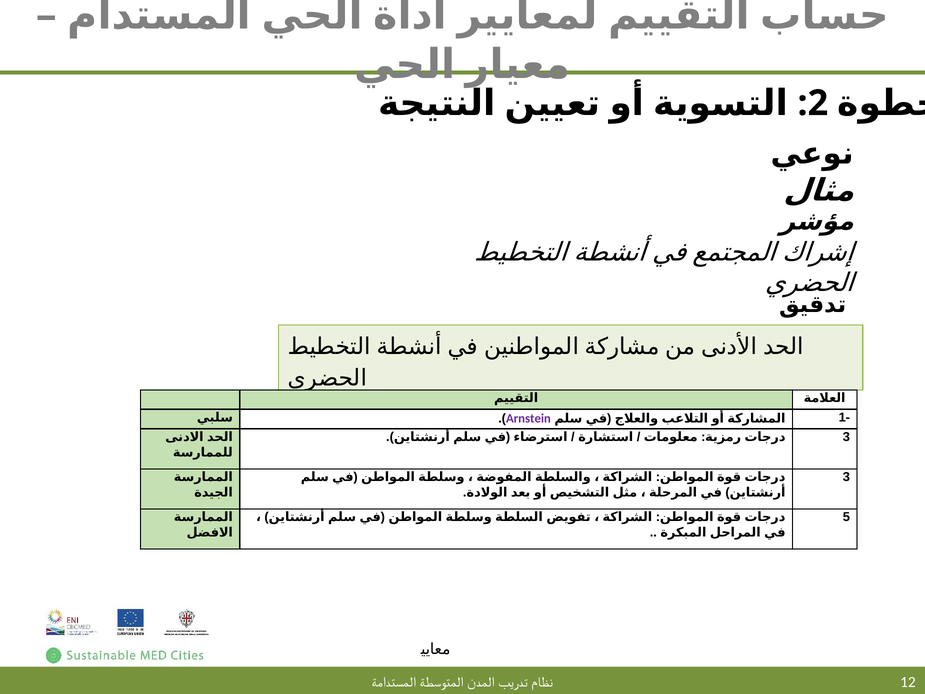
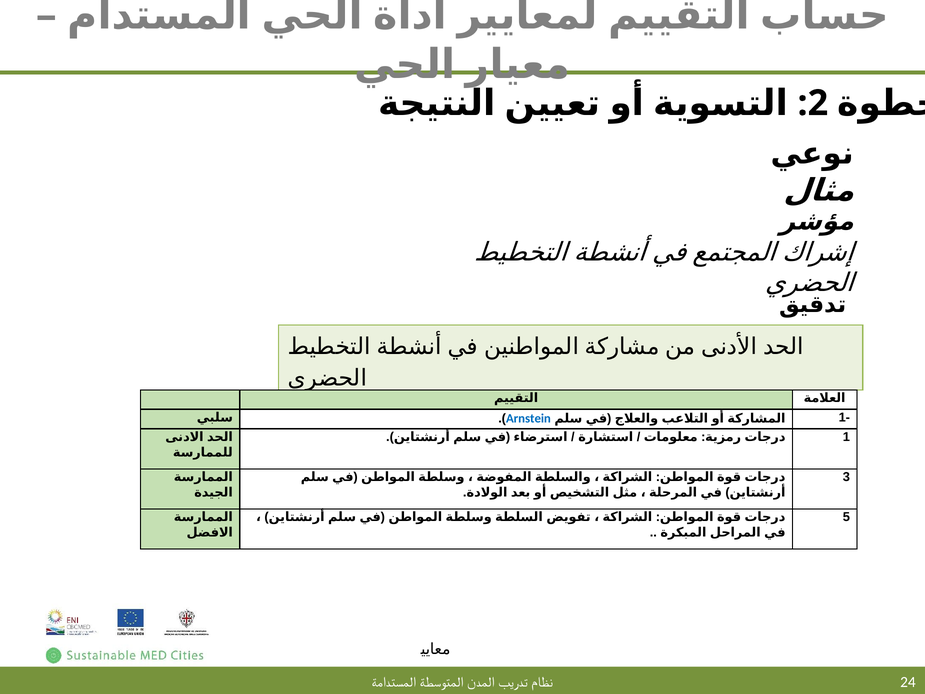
Arnstein colour: purple -> blue
3 at (846, 437): 3 -> 1
12: 12 -> 24
